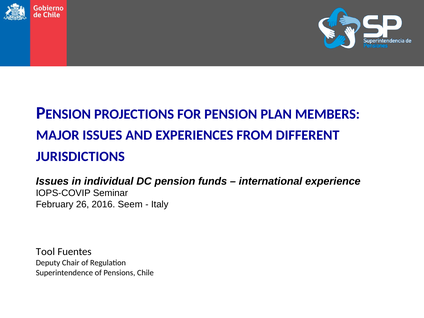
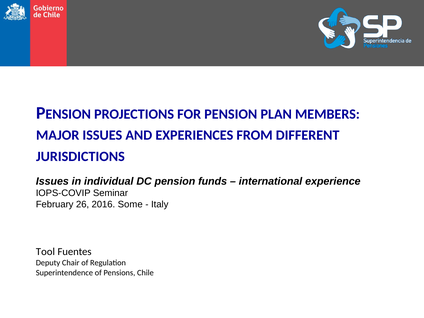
Seem: Seem -> Some
